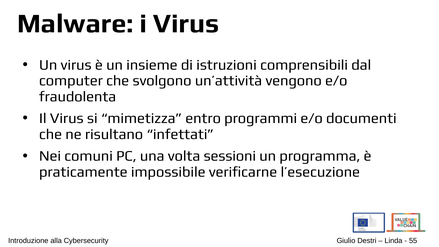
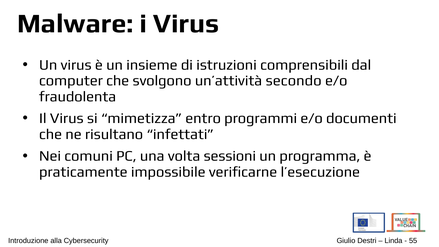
vengono: vengono -> secondo
